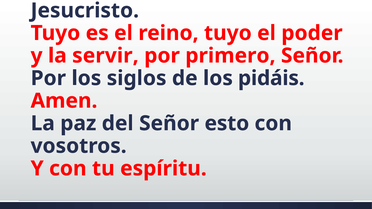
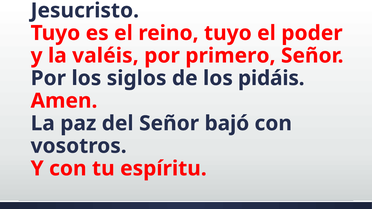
servir: servir -> valéis
esto: esto -> bajó
